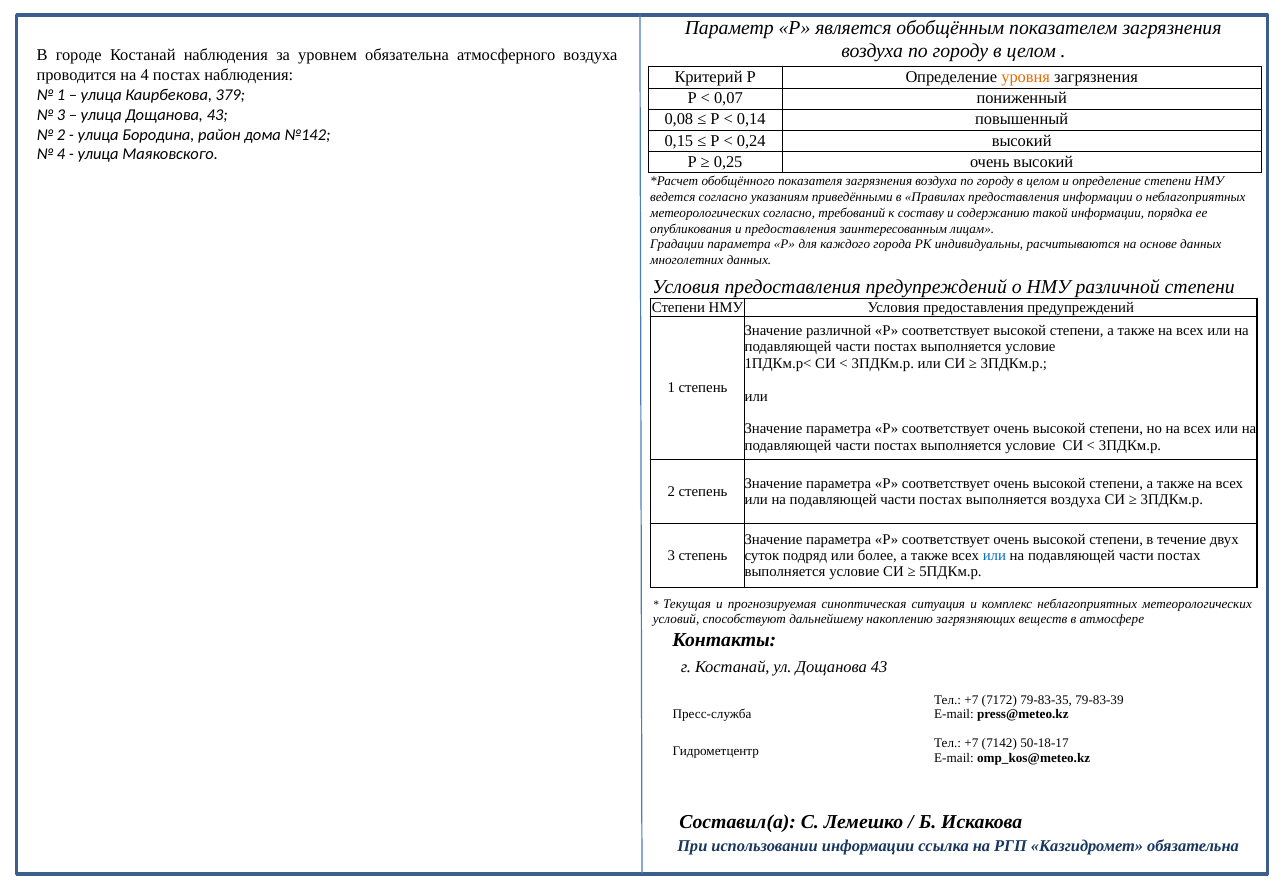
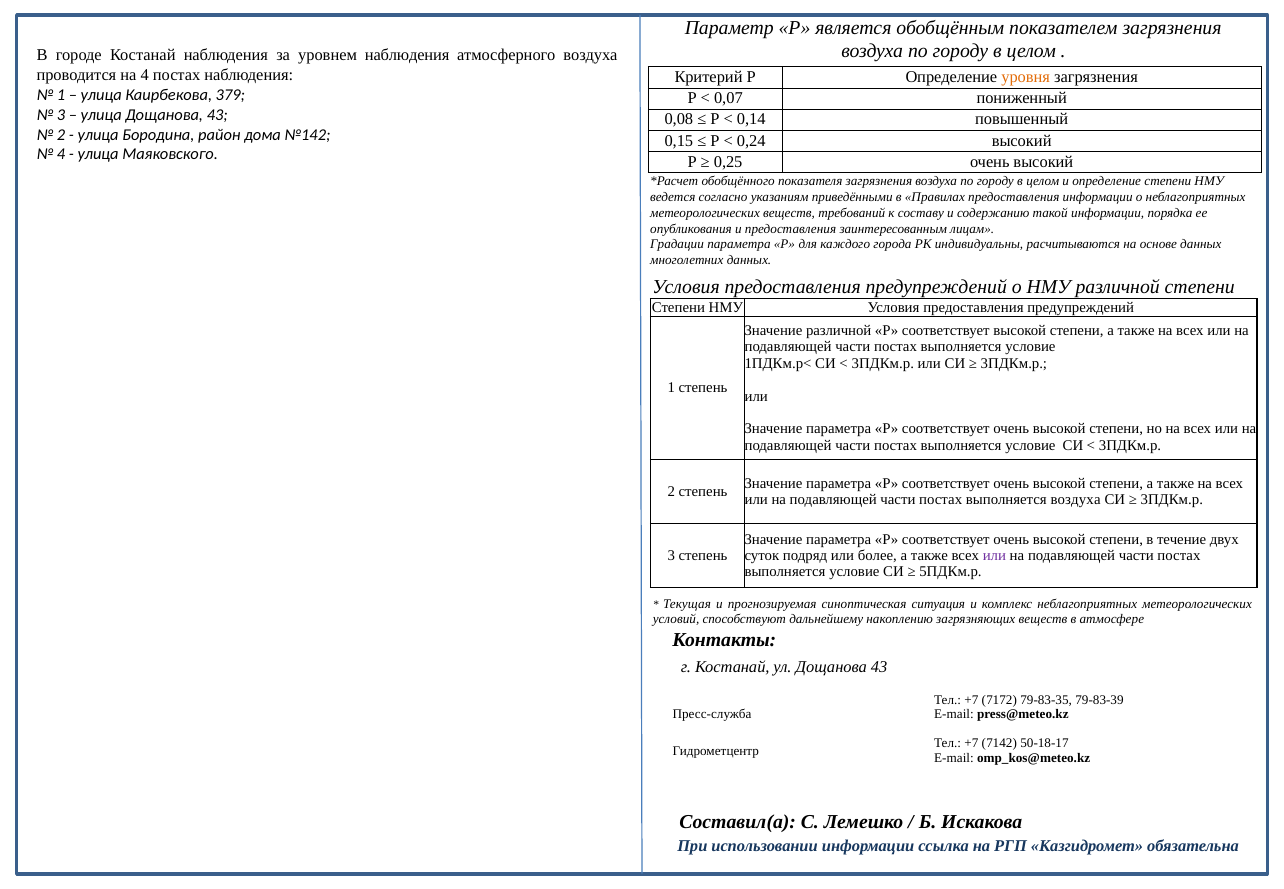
уровнем обязательна: обязательна -> наблюдения
метеорологических согласно: согласно -> веществ
или at (994, 556) colour: blue -> purple
